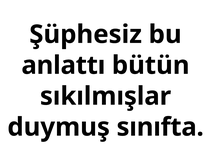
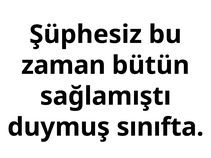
anlattı: anlattı -> zaman
sıkılmışlar: sıkılmışlar -> sağlamıştı
